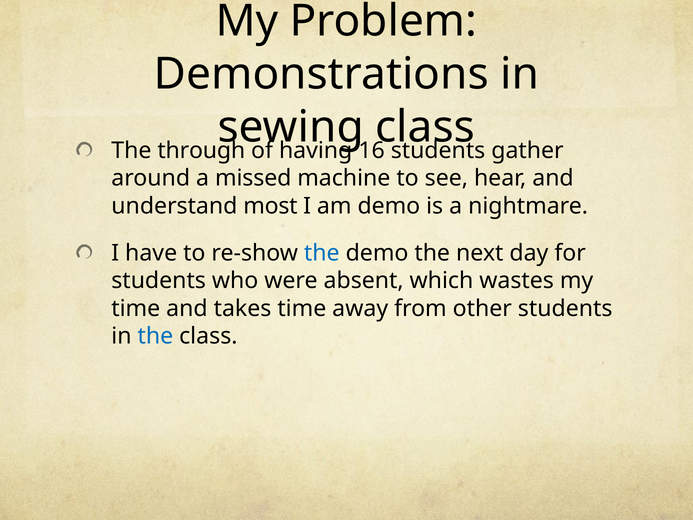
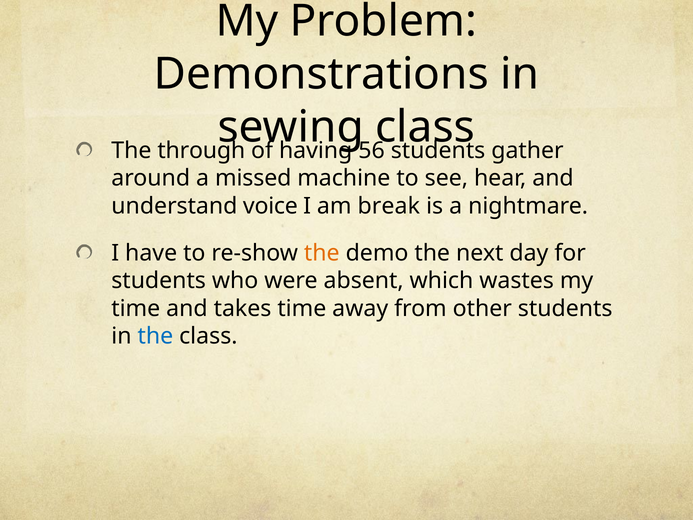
16: 16 -> 56
most: most -> voice
am demo: demo -> break
the at (322, 253) colour: blue -> orange
